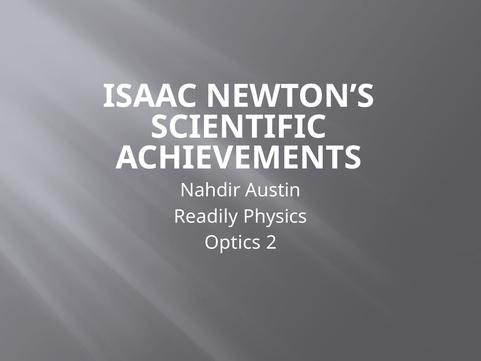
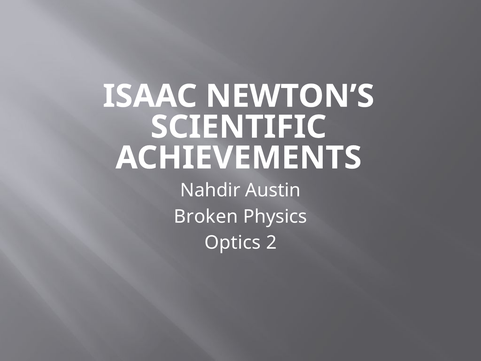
Readily: Readily -> Broken
